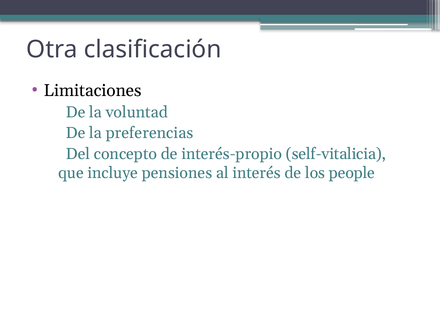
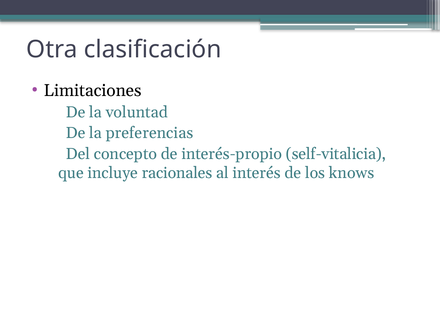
pensiones: pensiones -> racionales
people: people -> knows
